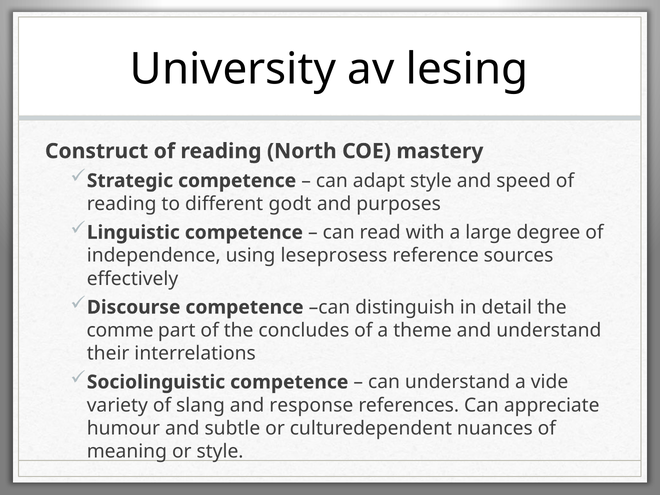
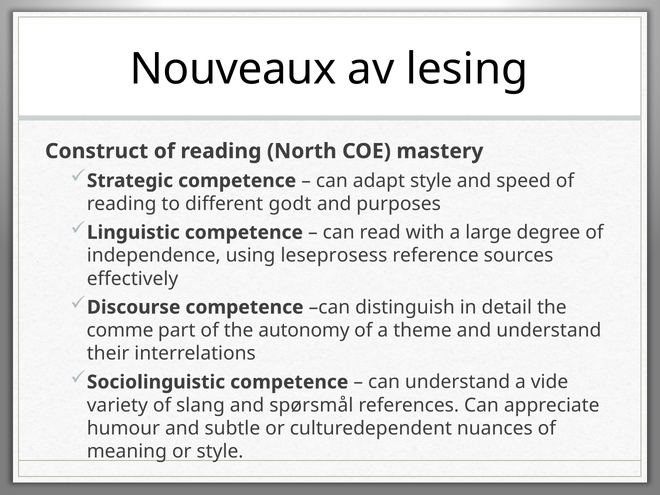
University: University -> Nouveaux
concludes: concludes -> autonomy
response: response -> spørsmål
